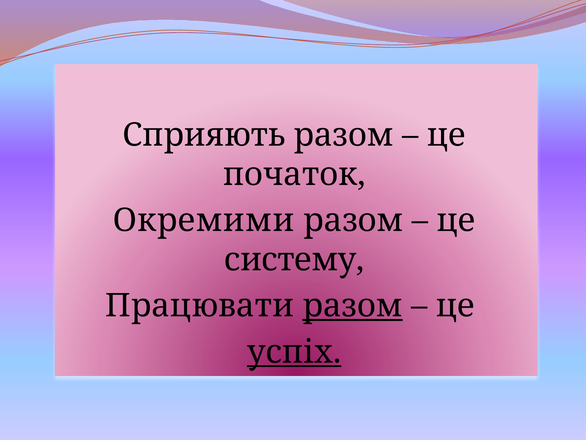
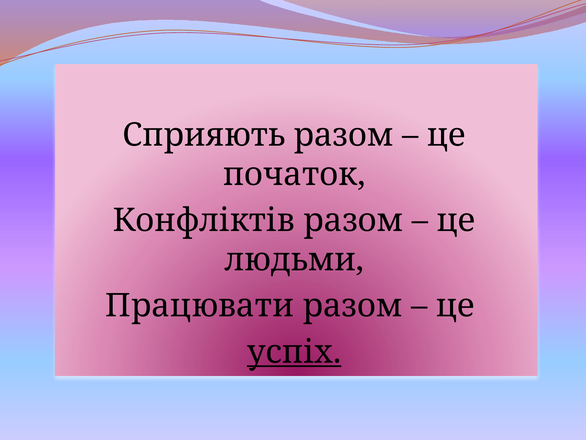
Окремими: Окремими -> Конфліктів
систему: систему -> людьми
разом at (353, 306) underline: present -> none
